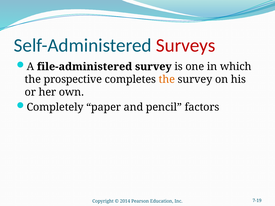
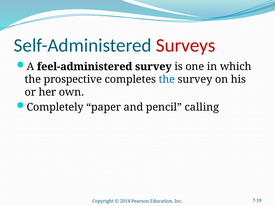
file-administered: file-administered -> feel-administered
the at (167, 80) colour: orange -> blue
factors: factors -> calling
